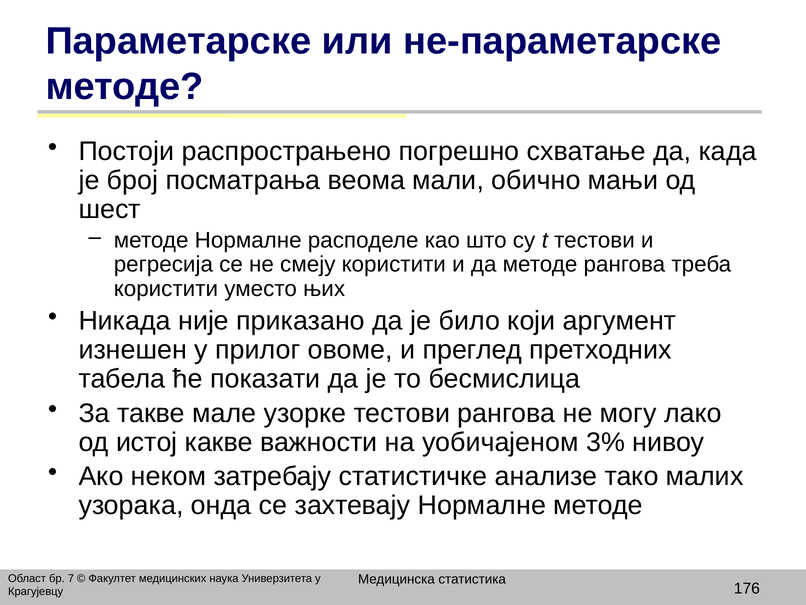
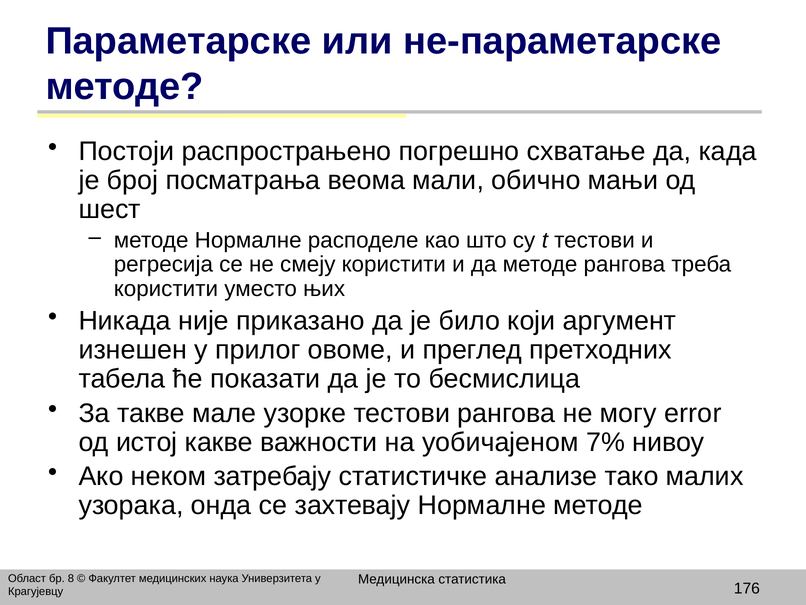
лако: лако -> error
3%: 3% -> 7%
7: 7 -> 8
